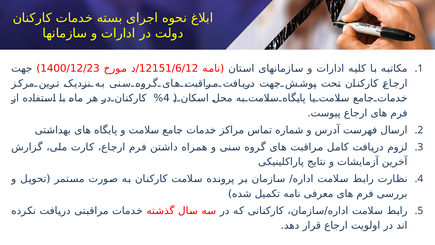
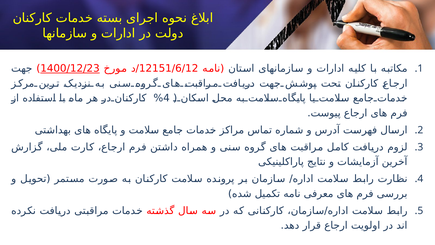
1400/12/23 underline: none -> present
